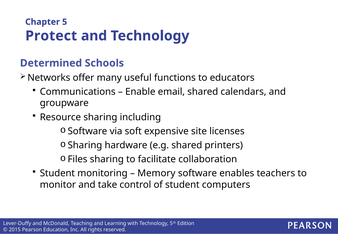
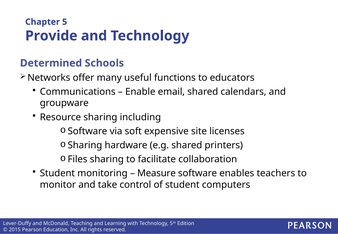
Protect: Protect -> Provide
Memory: Memory -> Measure
